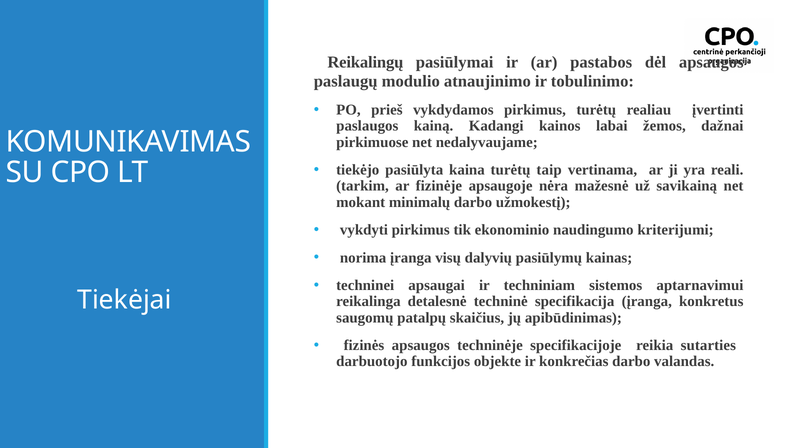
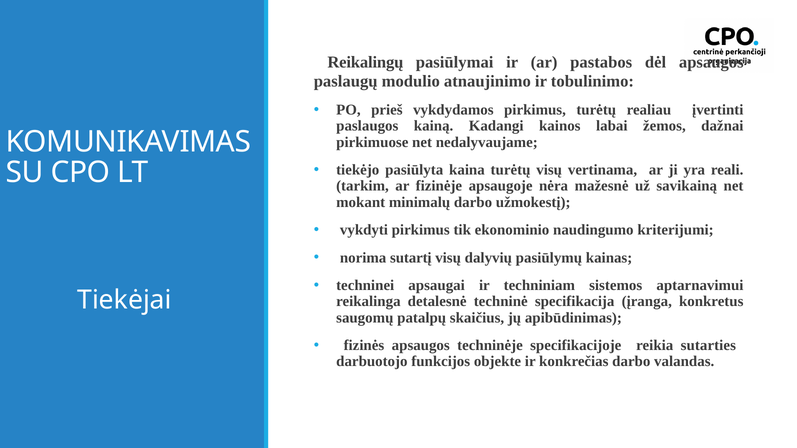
turėtų taip: taip -> visų
norima įranga: įranga -> sutartį
